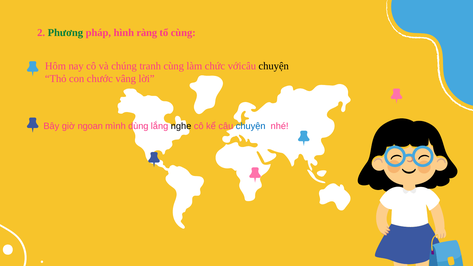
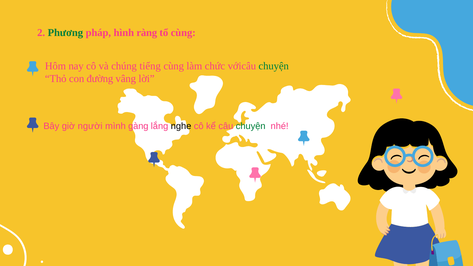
tranh: tranh -> tiếng
chuyện at (274, 66) colour: black -> green
chước: chước -> đường
ngoan: ngoan -> người
dùng: dùng -> gàng
chuyện at (251, 126) colour: blue -> green
